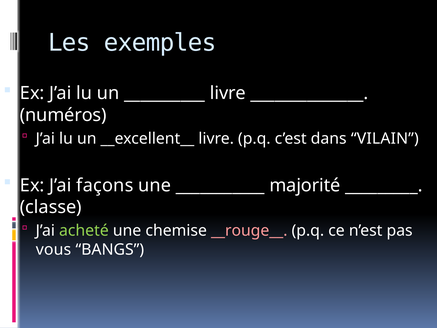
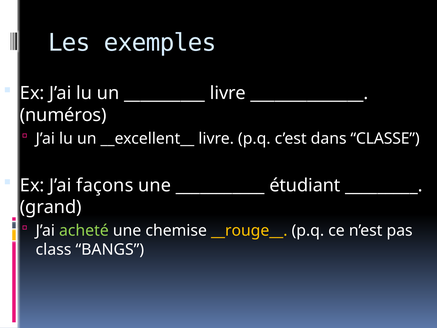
VILAIN: VILAIN -> CLASSE
majorité: majorité -> étudiant
classe: classe -> grand
__rouge__ colour: pink -> yellow
vous: vous -> class
